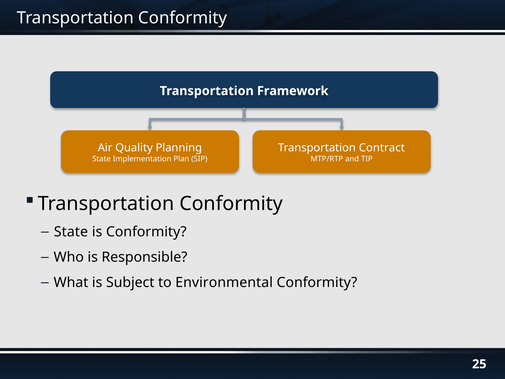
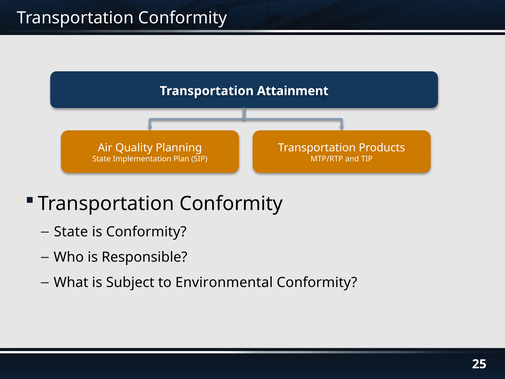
Framework: Framework -> Attainment
Contract: Contract -> Products
